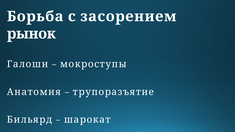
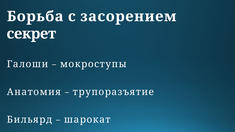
рынок: рынок -> секрет
